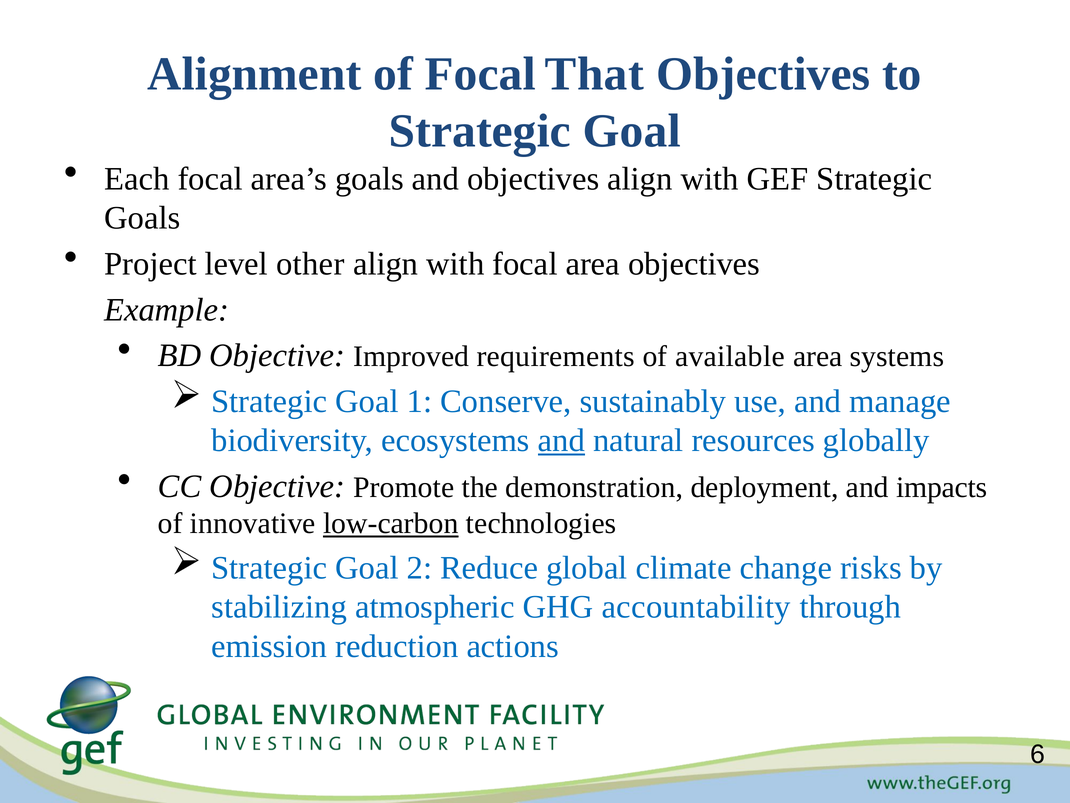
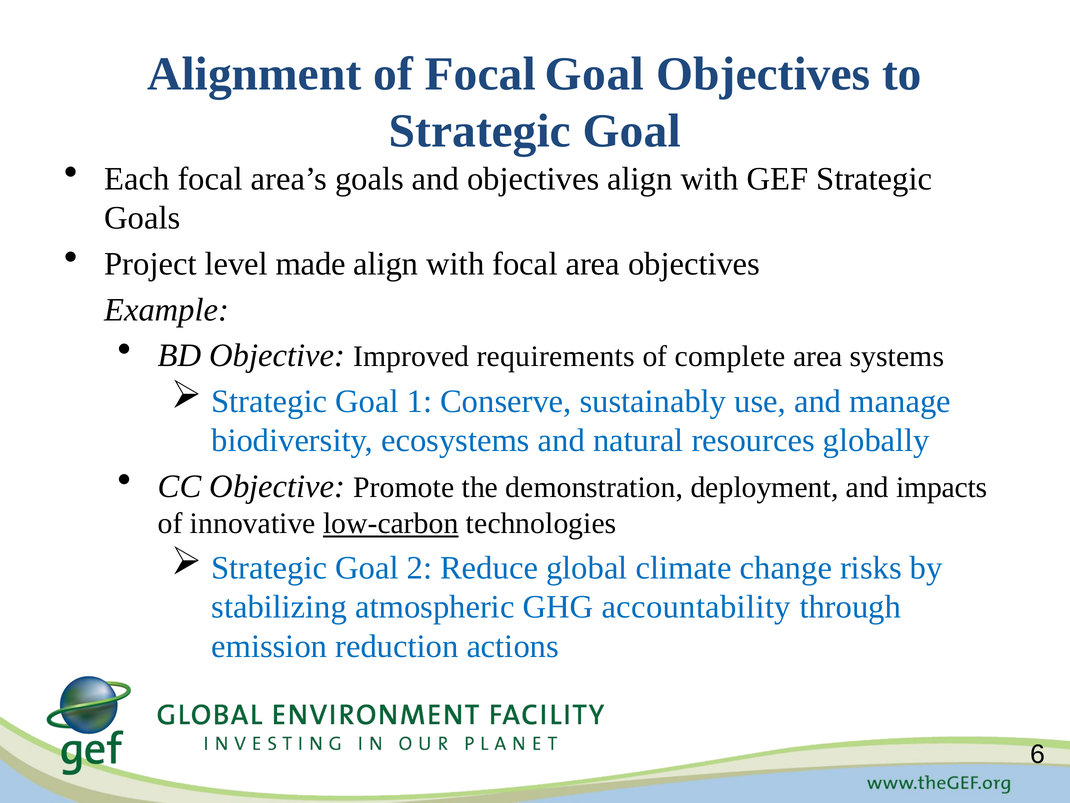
Focal That: That -> Goal
other: other -> made
available: available -> complete
and at (561, 440) underline: present -> none
